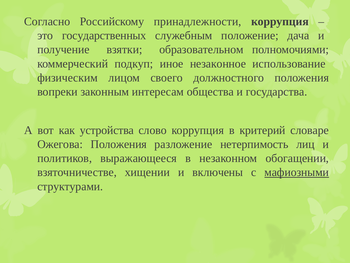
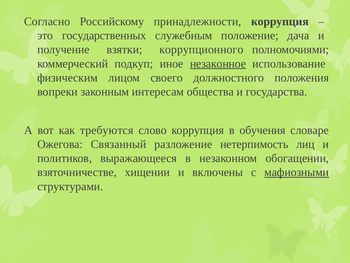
образовательном: образовательном -> коррупционного
незаконное underline: none -> present
устройства: устройства -> требуются
критерий: критерий -> обучения
Ожегова Положения: Положения -> Связанный
